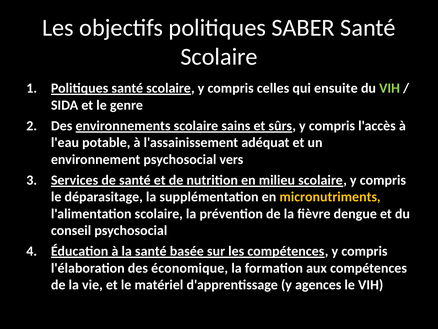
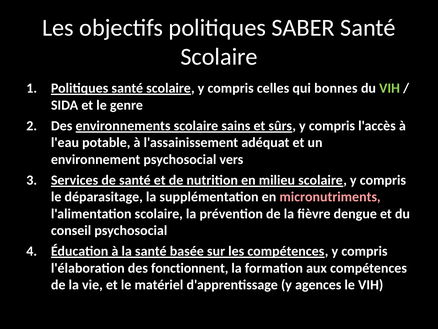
ensuite: ensuite -> bonnes
micronutriments colour: yellow -> pink
économique: économique -> fonctionnent
